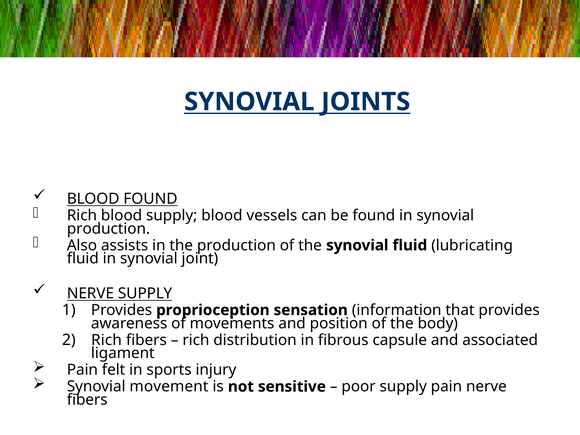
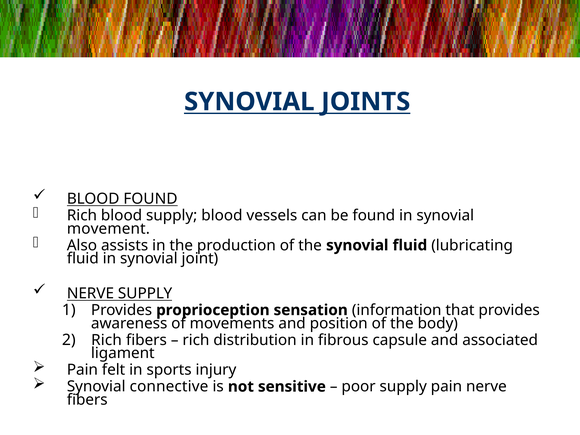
production at (108, 229): production -> movement
movement: movement -> connective
